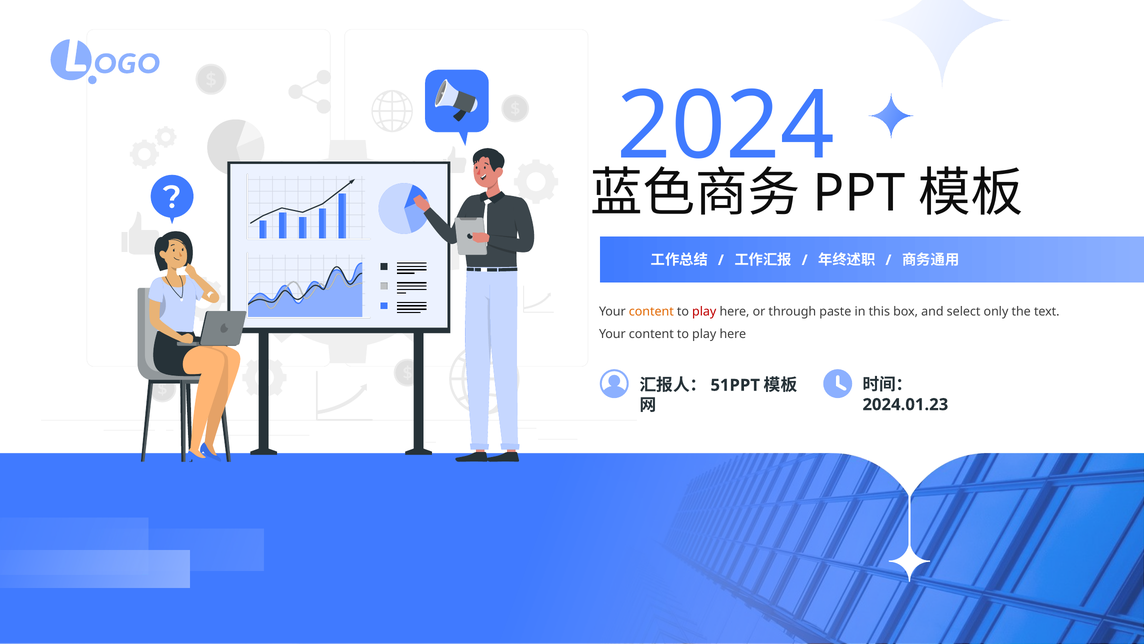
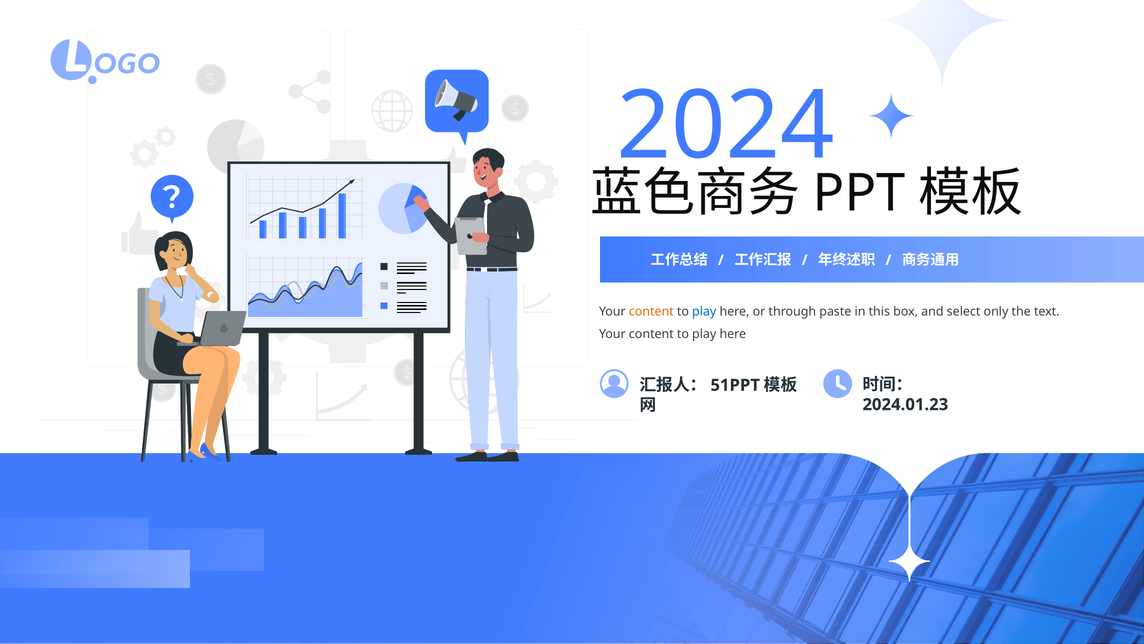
play at (704, 312) colour: red -> blue
